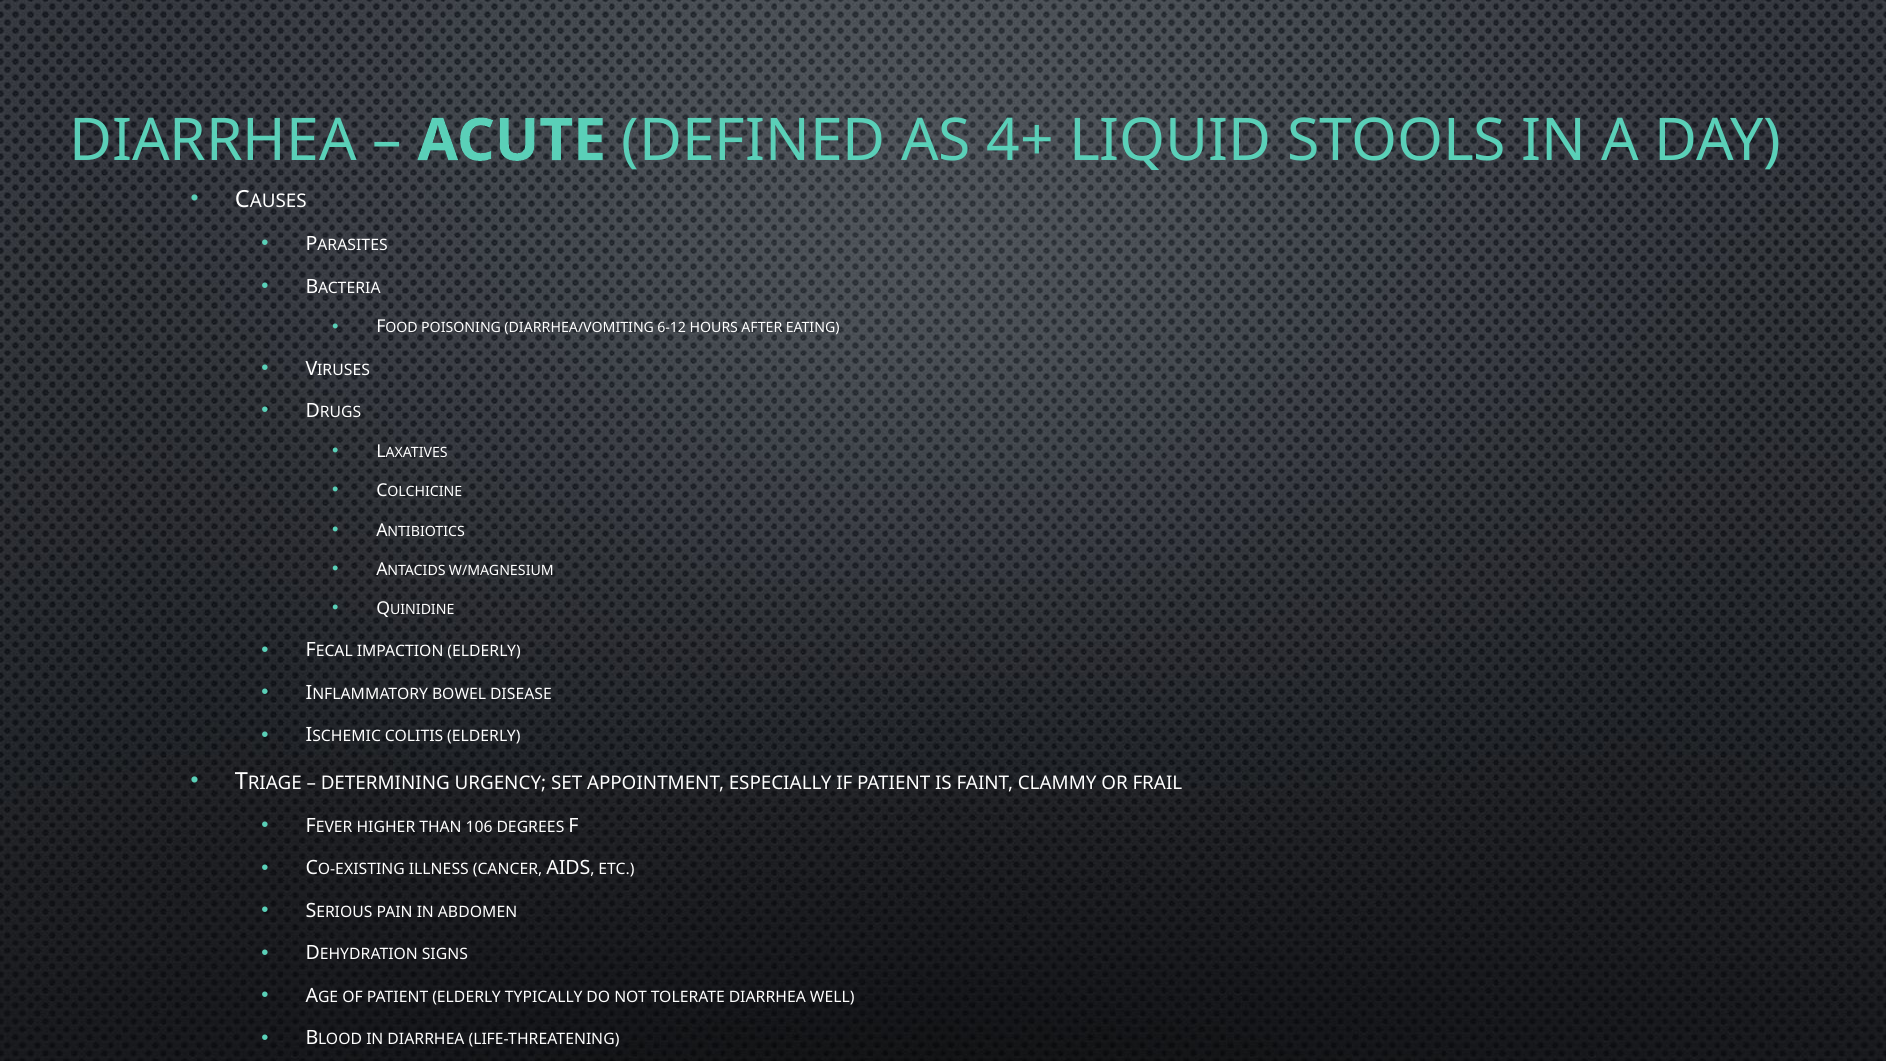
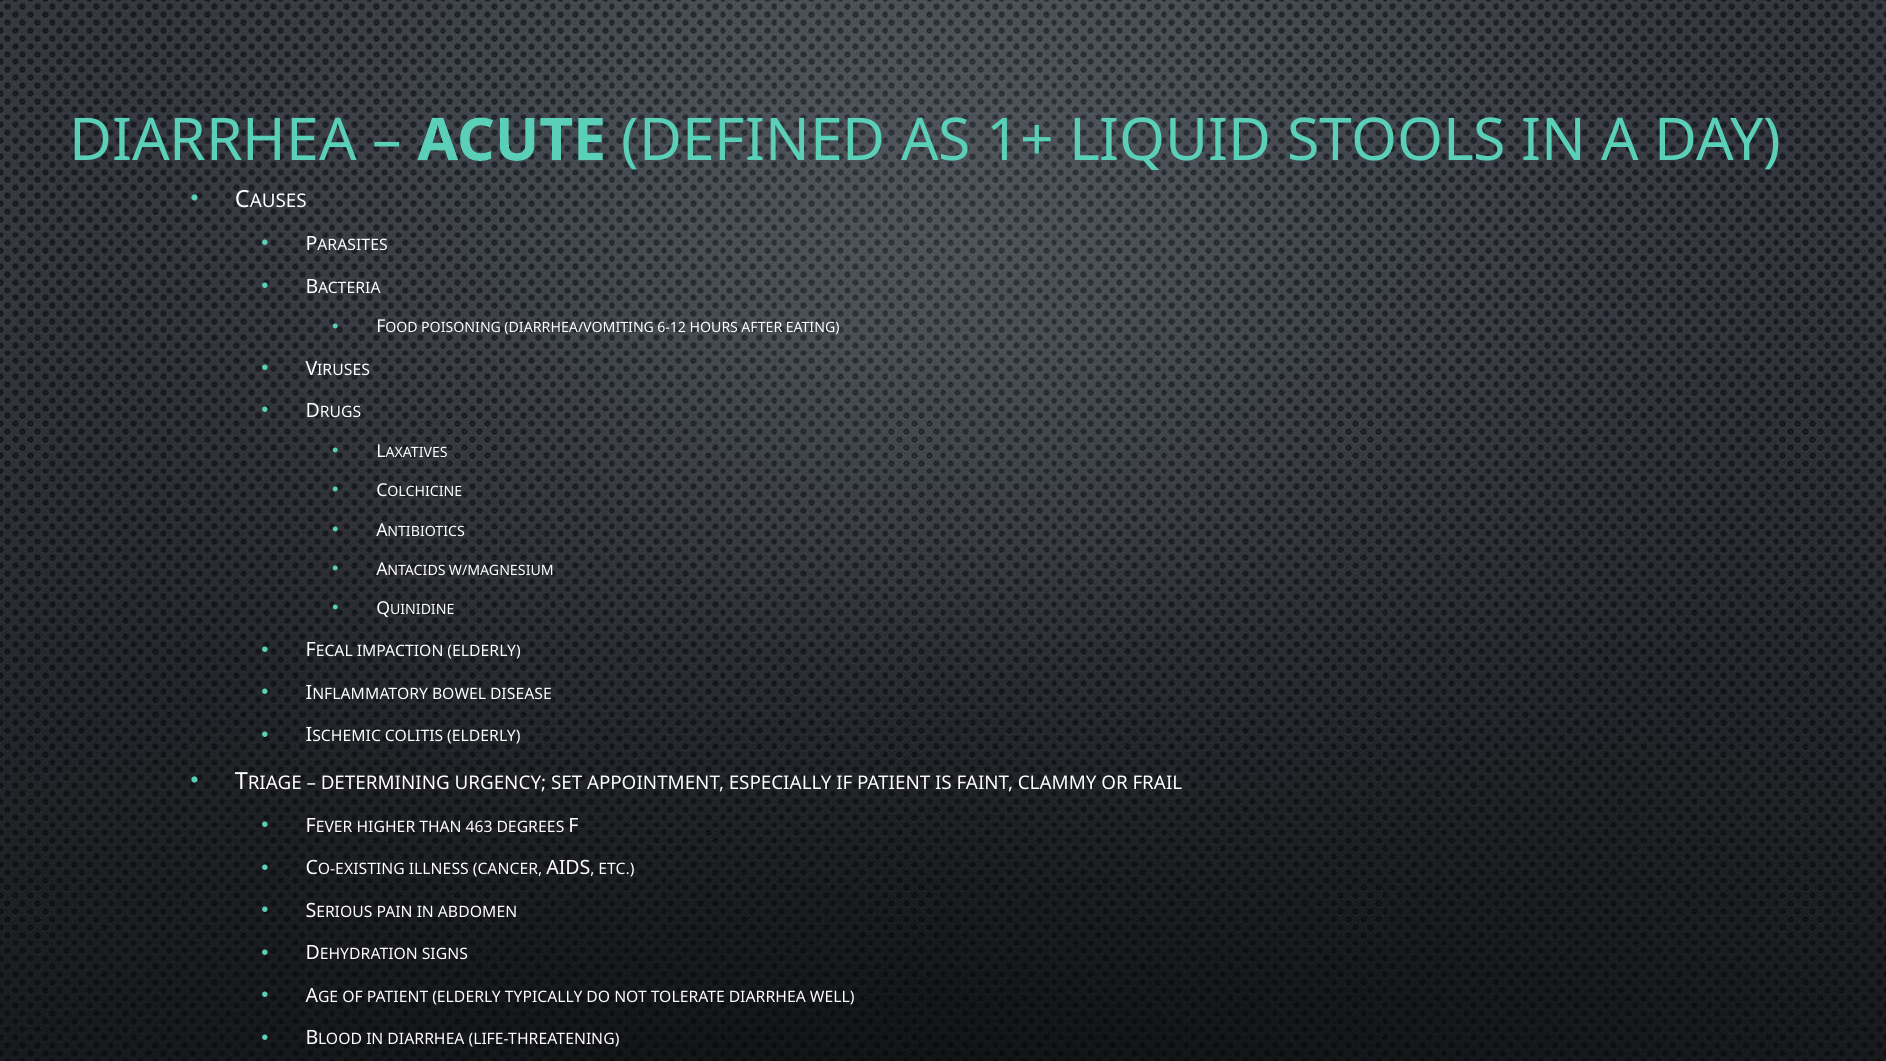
4+: 4+ -> 1+
106: 106 -> 463
